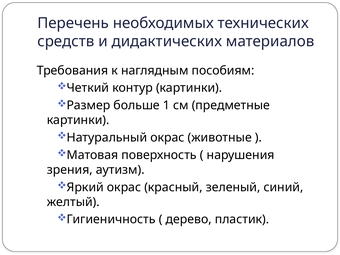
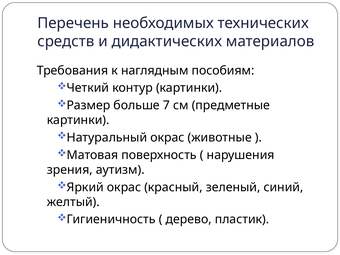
1: 1 -> 7
